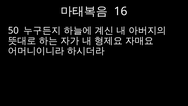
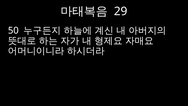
16: 16 -> 29
